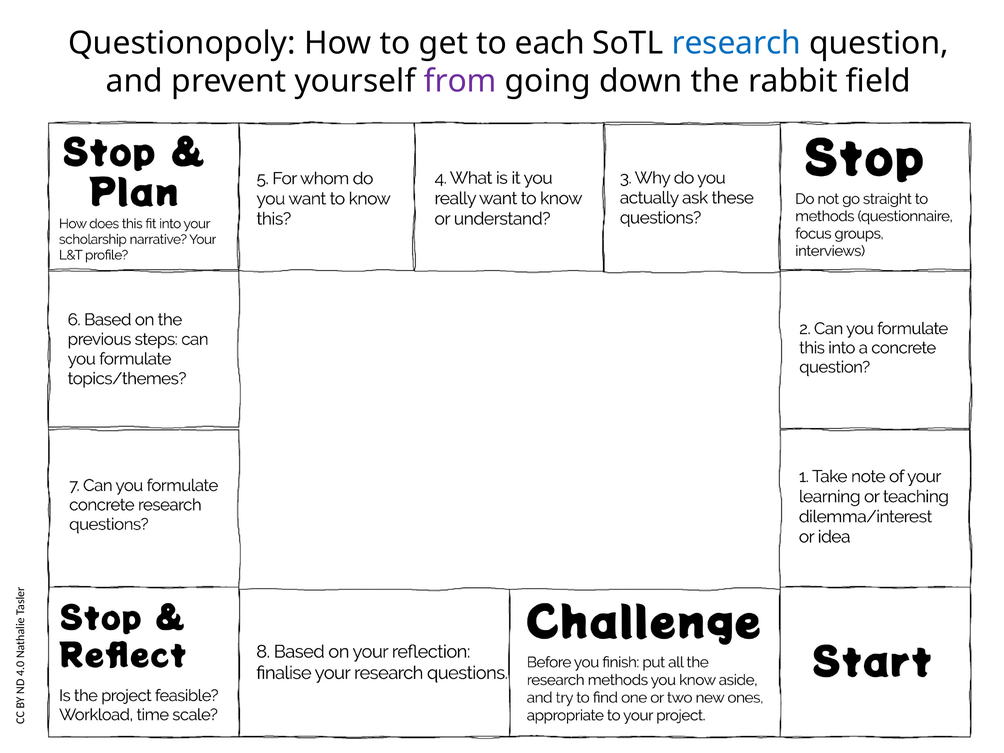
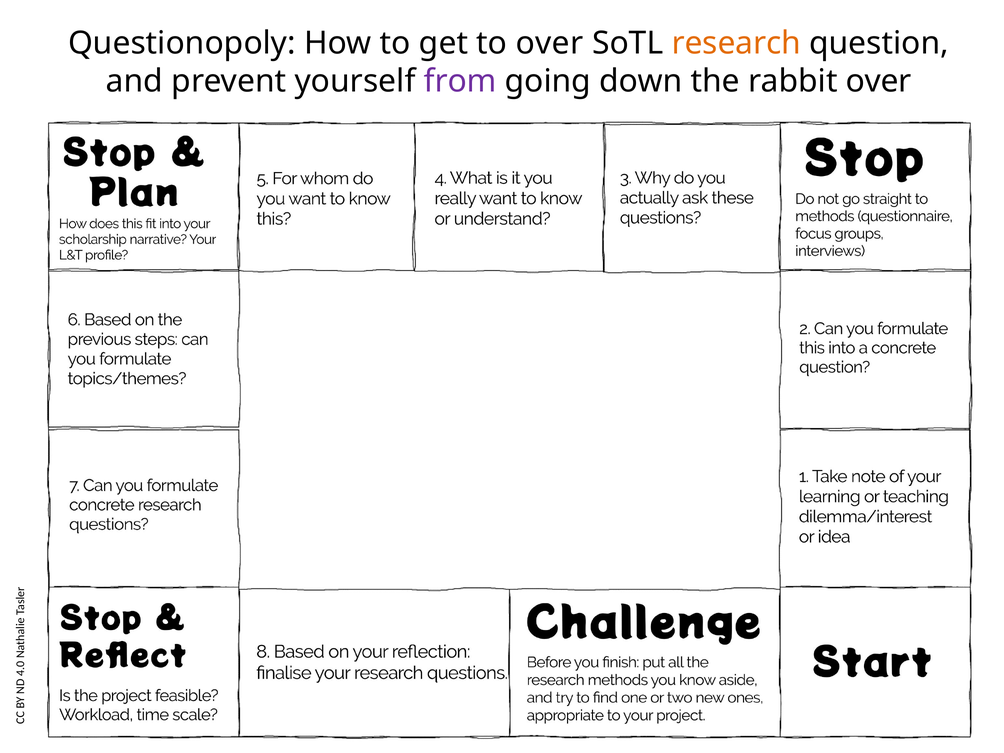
to each: each -> over
research colour: blue -> orange
rabbit field: field -> over
